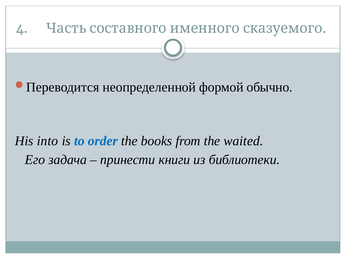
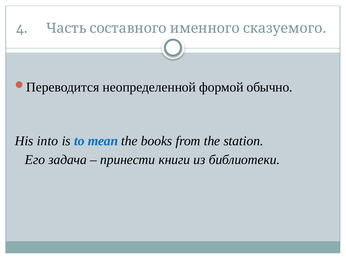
order: order -> mean
waited: waited -> station
